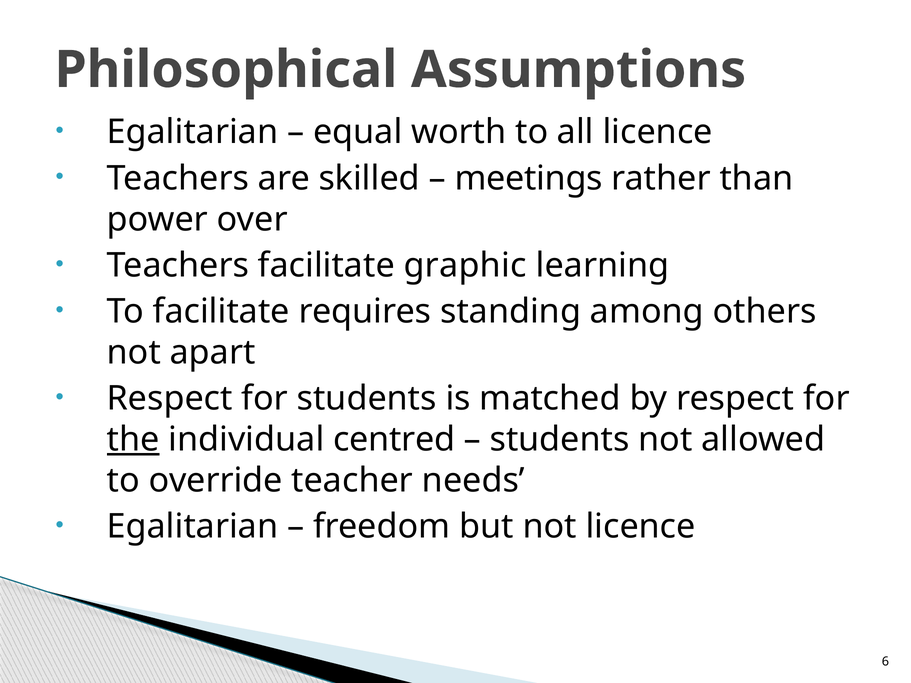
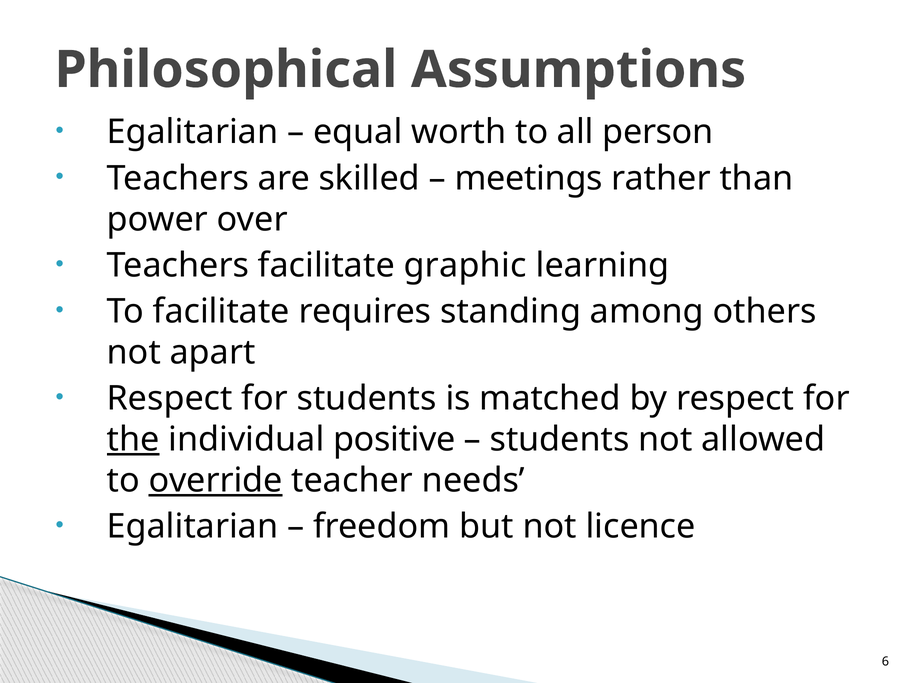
all licence: licence -> person
centred: centred -> positive
override underline: none -> present
